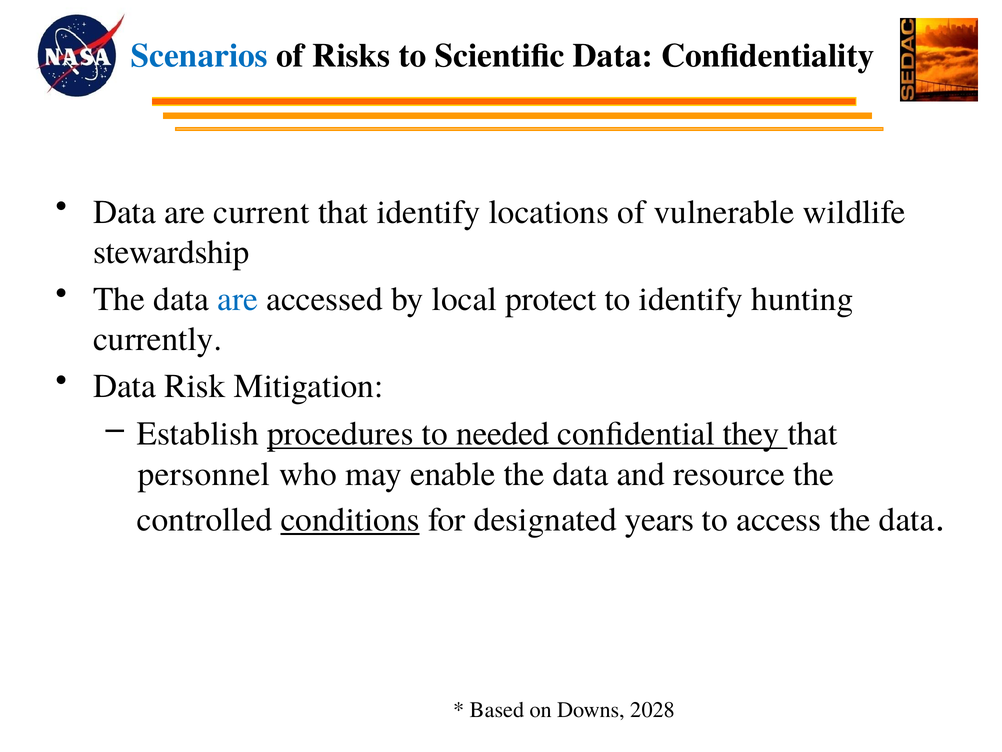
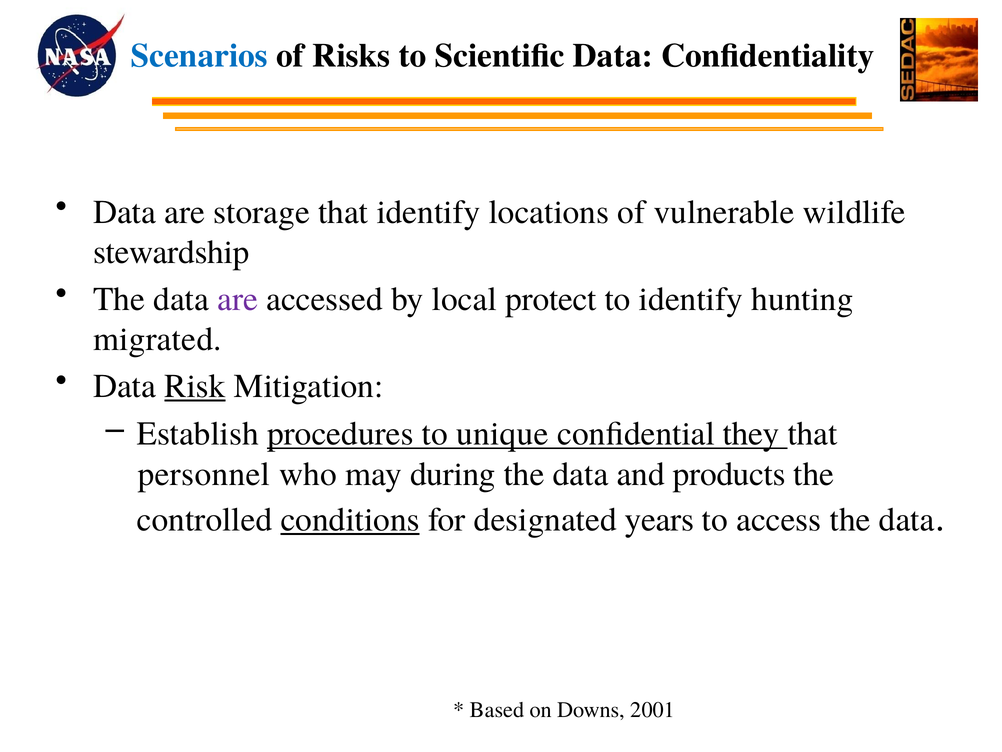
current: current -> storage
are at (238, 299) colour: blue -> purple
currently: currently -> migrated
Risk underline: none -> present
needed: needed -> unique
enable: enable -> during
resource: resource -> products
2028: 2028 -> 2001
